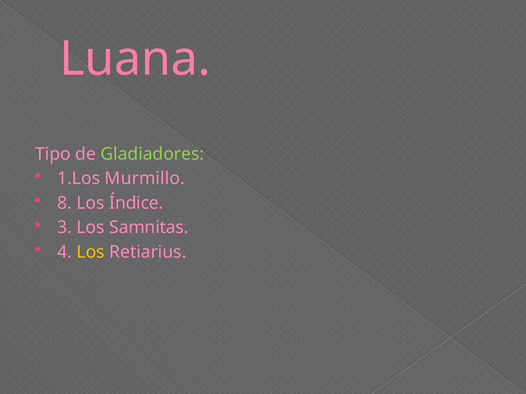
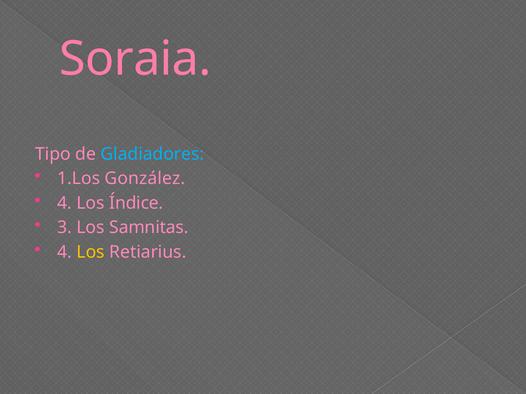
Luana: Luana -> Soraia
Gladiadores colour: light green -> light blue
Murmillo: Murmillo -> González
8 at (65, 203): 8 -> 4
